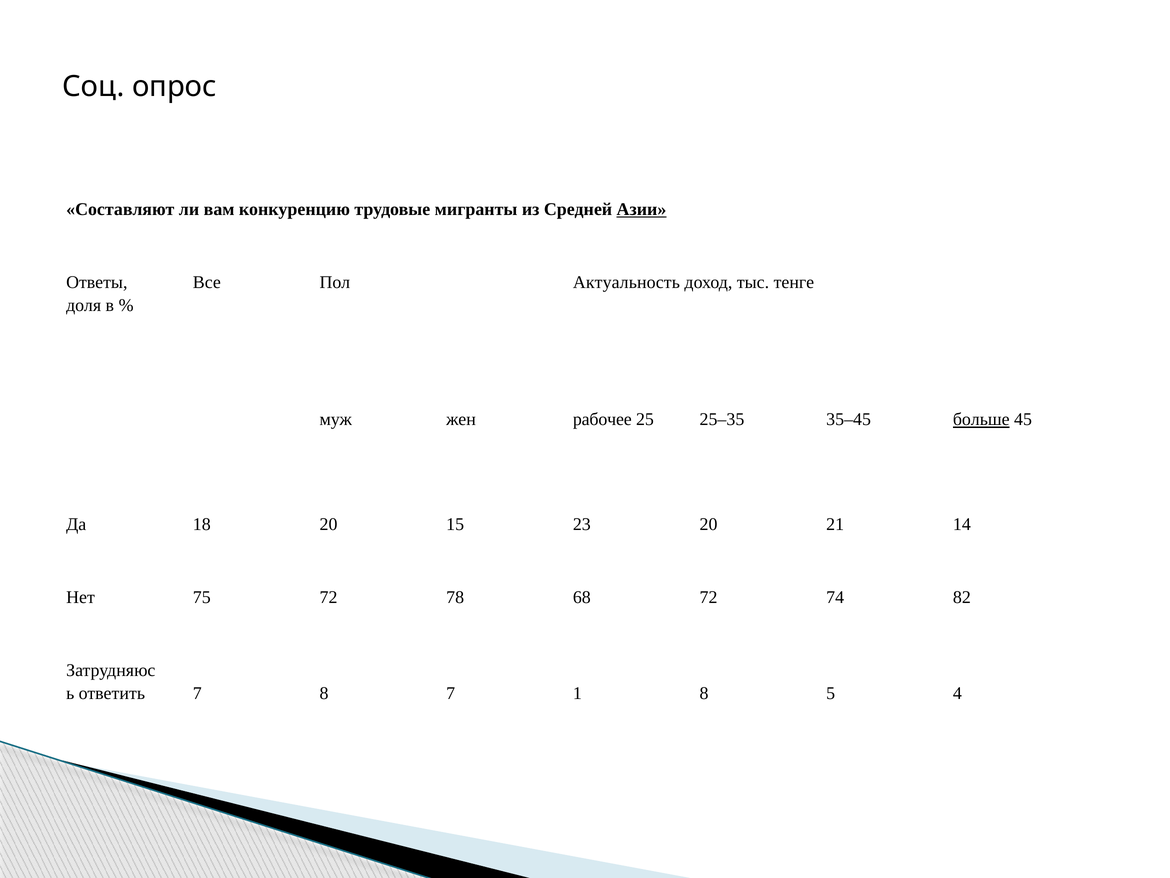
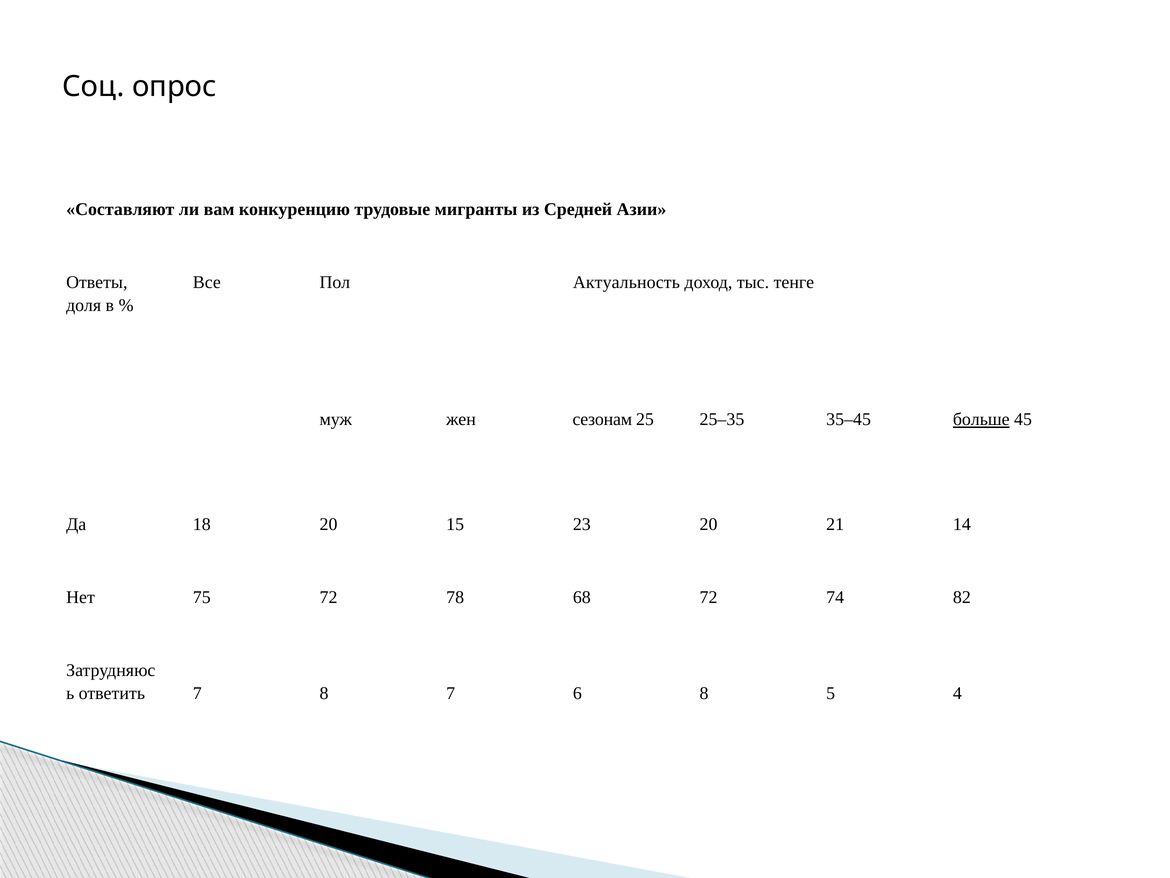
Азии underline: present -> none
рабочее: рабочее -> сезонам
1: 1 -> 6
